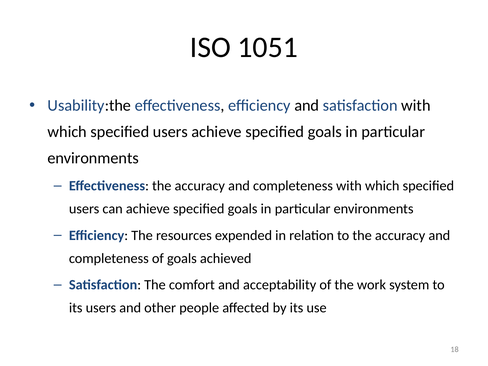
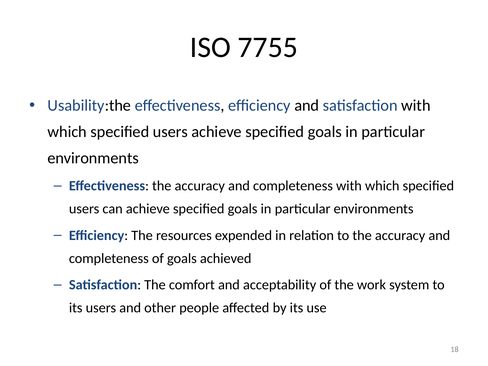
1051: 1051 -> 7755
